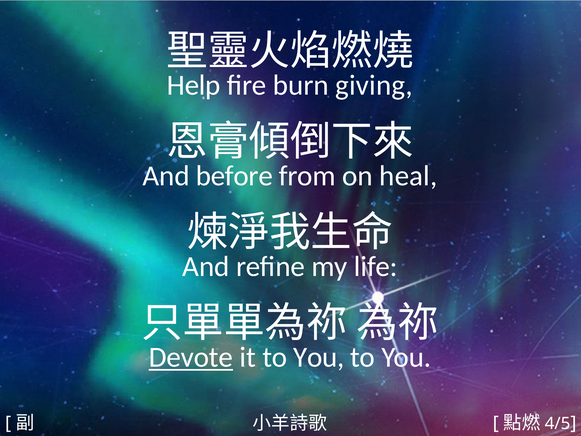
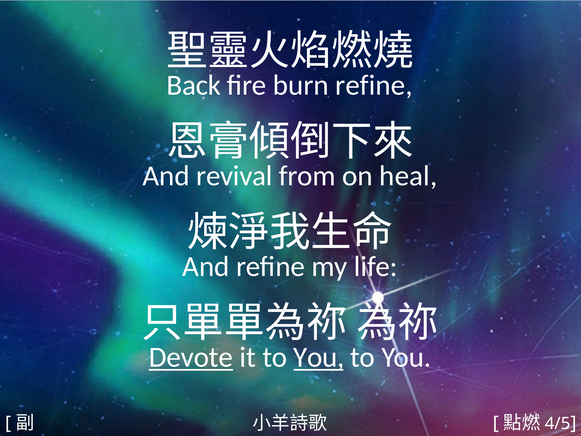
Help: Help -> Back
burn giving: giving -> refine
before: before -> revival
You at (319, 357) underline: none -> present
